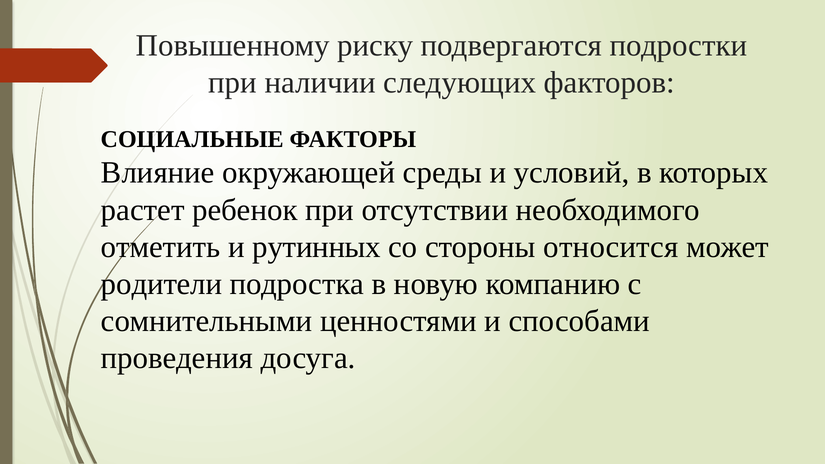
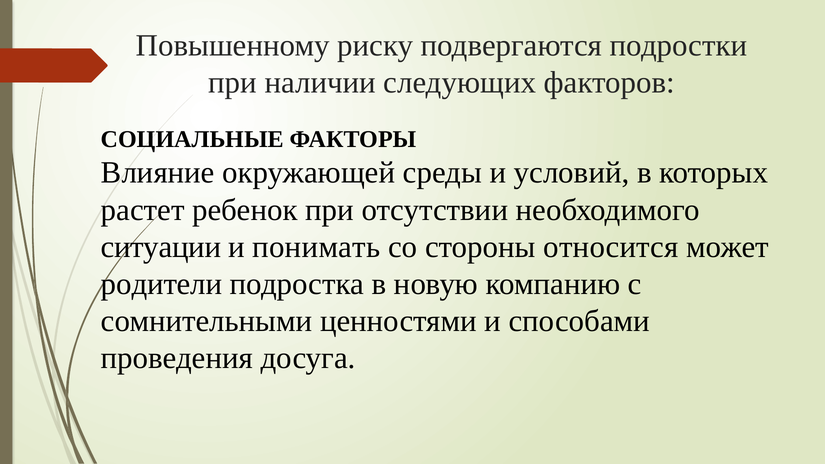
отметить: отметить -> ситуации
рутинных: рутинных -> понимать
